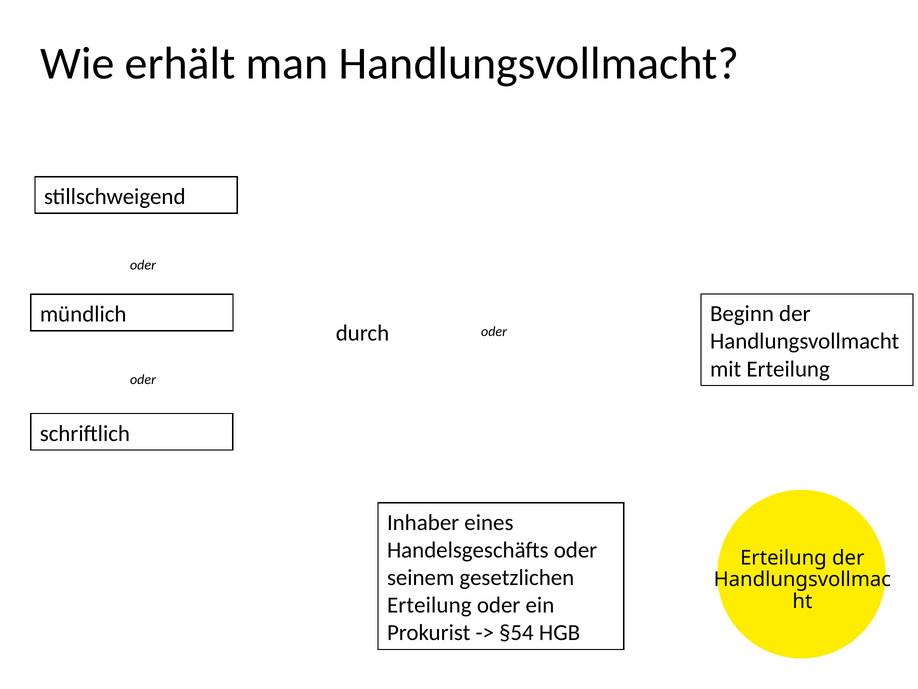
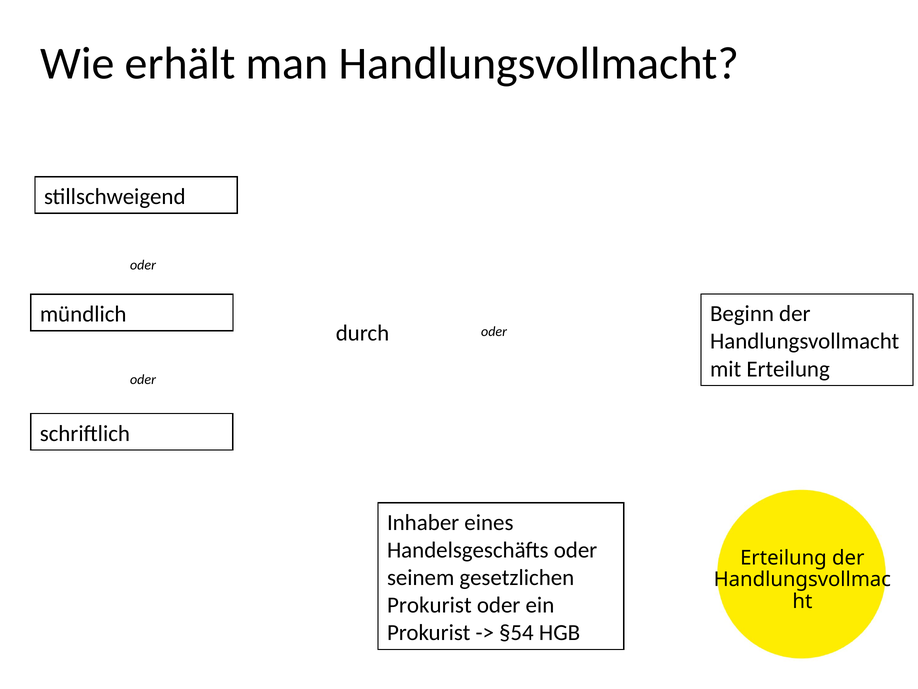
Erteilung at (429, 605): Erteilung -> Prokurist
